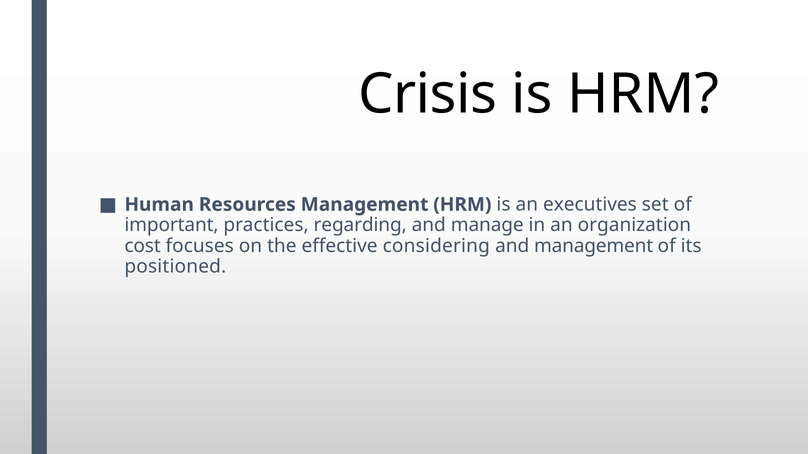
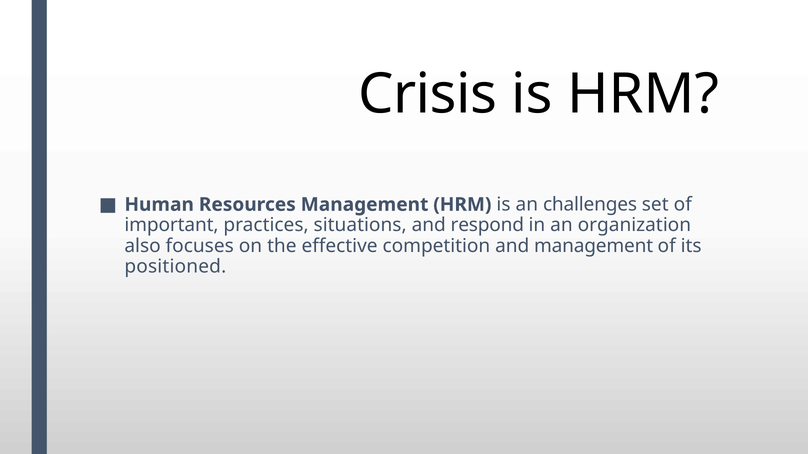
executives: executives -> challenges
regarding: regarding -> situations
manage: manage -> respond
cost: cost -> also
considering: considering -> competition
